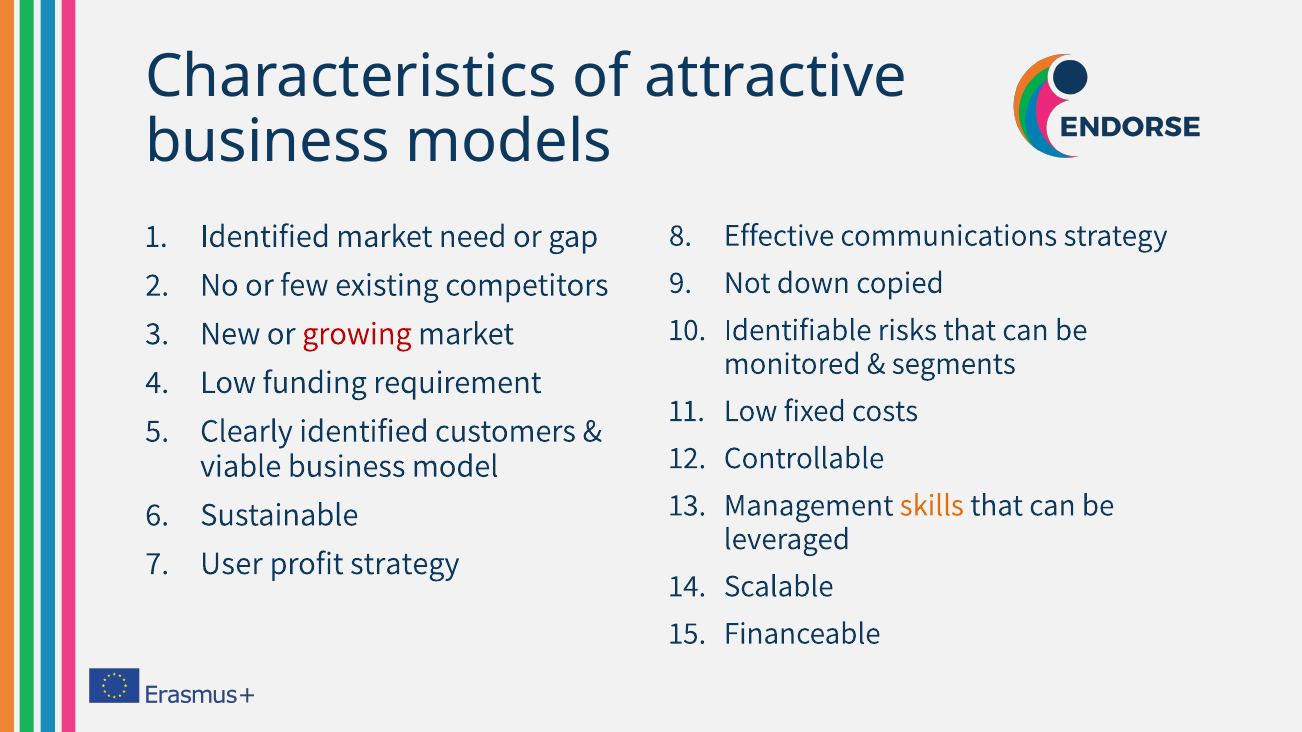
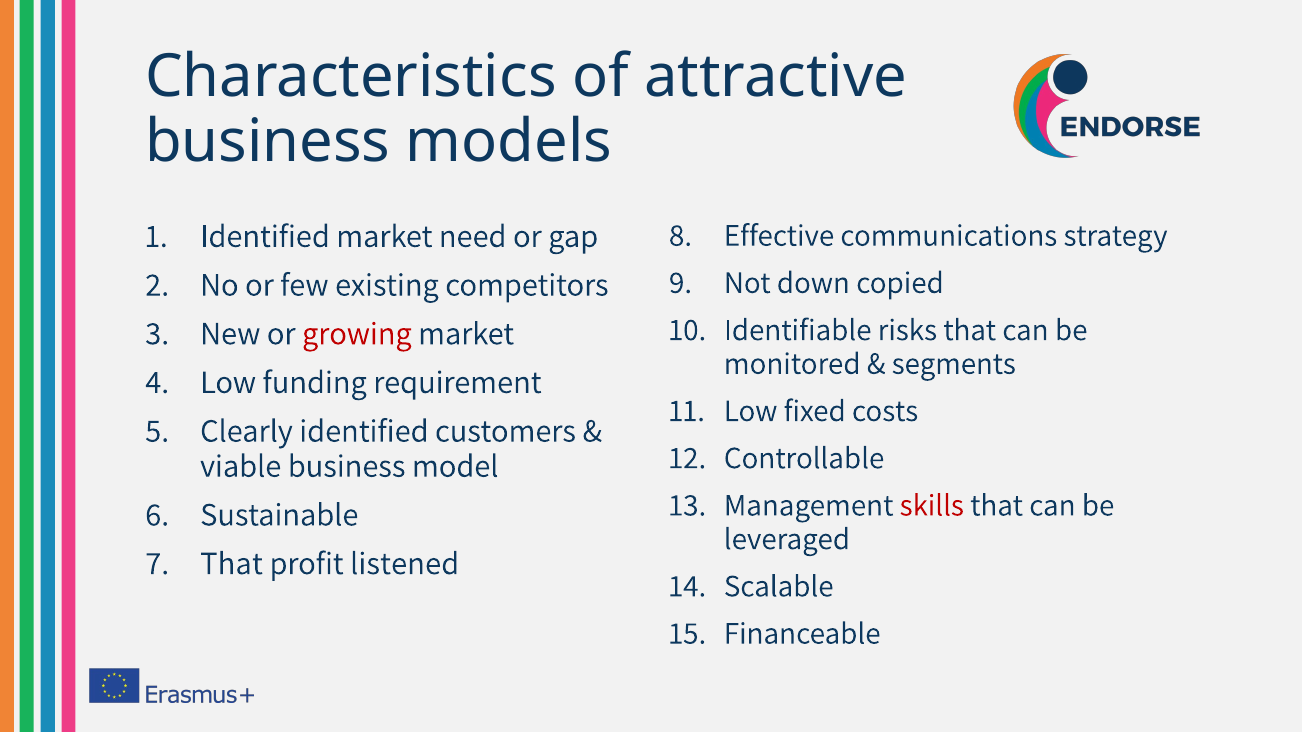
skills colour: orange -> red
User at (231, 564): User -> That
profit strategy: strategy -> listened
